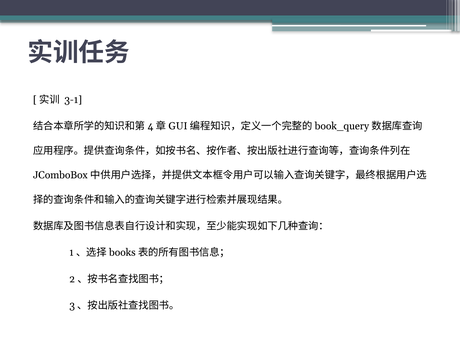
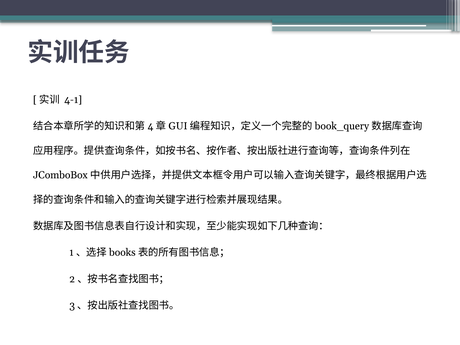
3-1: 3-1 -> 4-1
